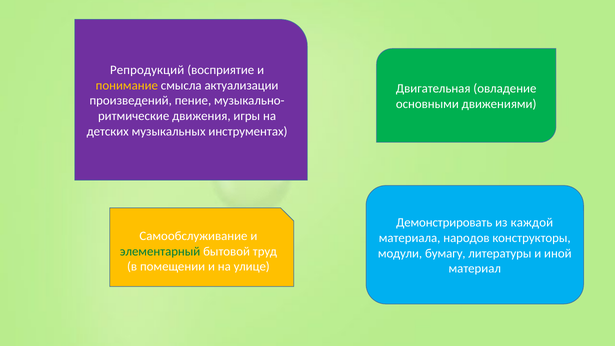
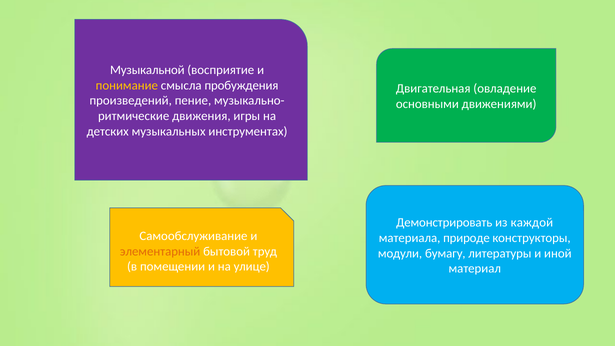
Репродукций: Репродукций -> Музыкальной
актуализации: актуализации -> пробуждения
народов: народов -> природе
элементарный colour: green -> orange
